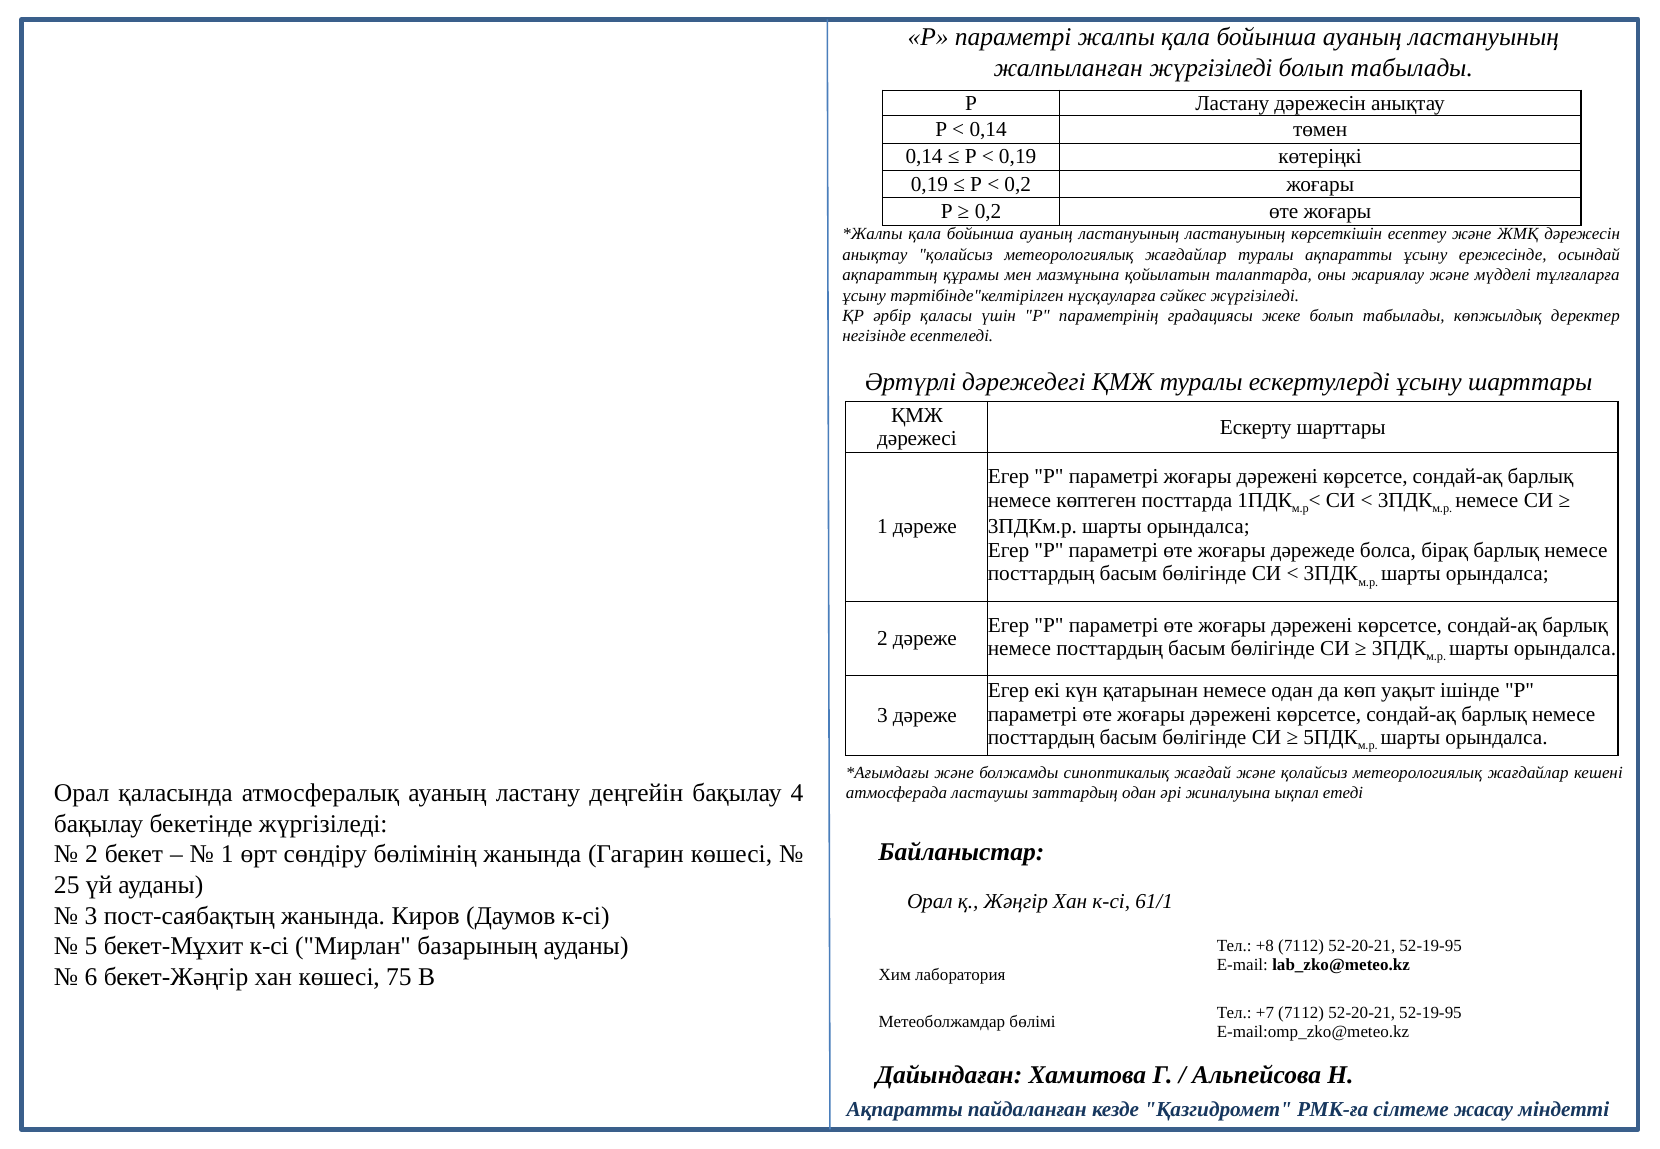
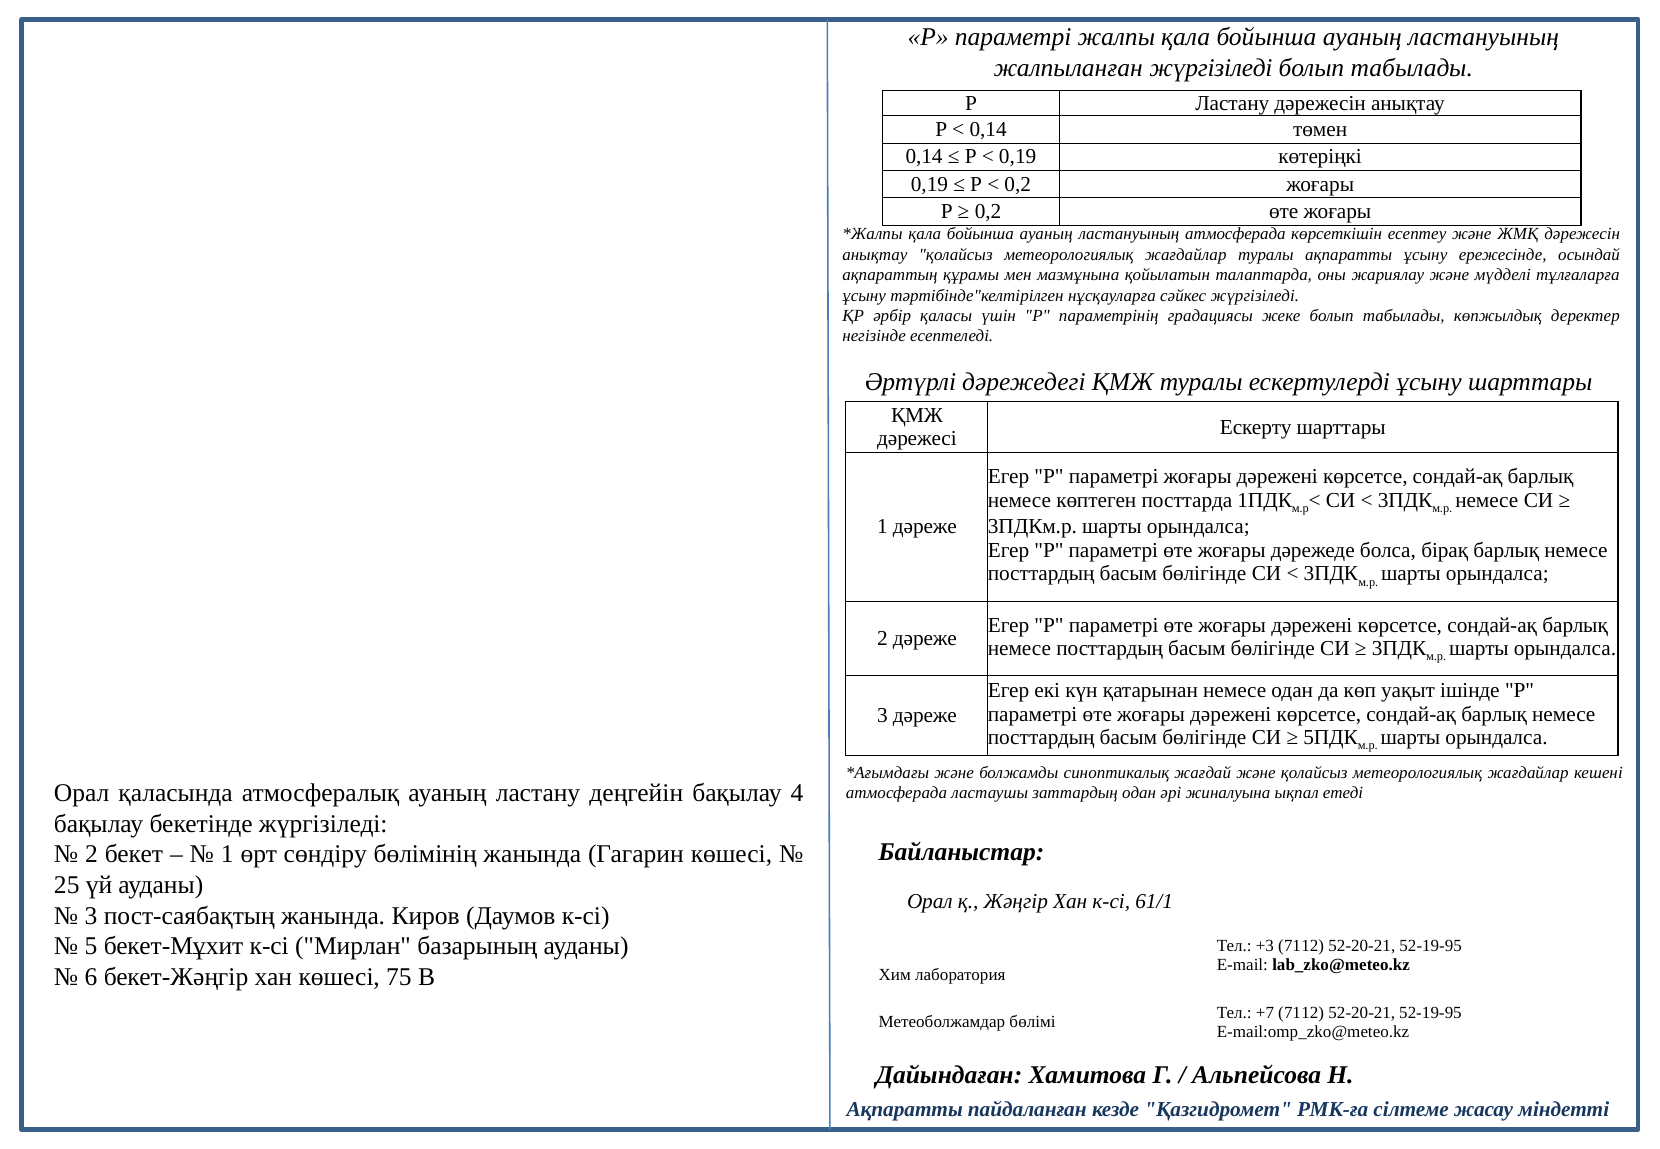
ластануының ластануының: ластануының -> атмосферада
+8: +8 -> +3
